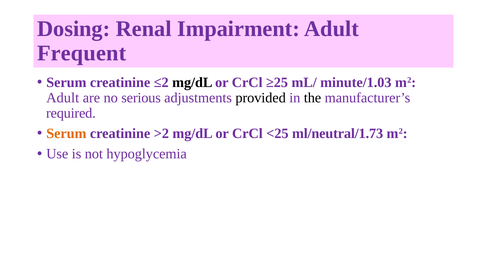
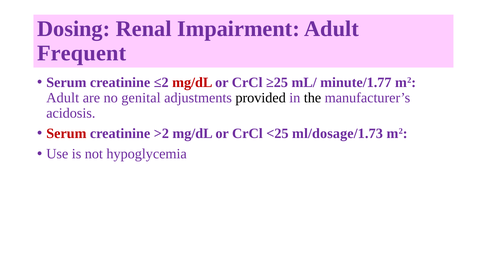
mg/dL at (192, 82) colour: black -> red
minute/1.03: minute/1.03 -> minute/1.77
serious: serious -> genital
required: required -> acidosis
Serum at (66, 133) colour: orange -> red
ml/neutral/1.73: ml/neutral/1.73 -> ml/dosage/1.73
